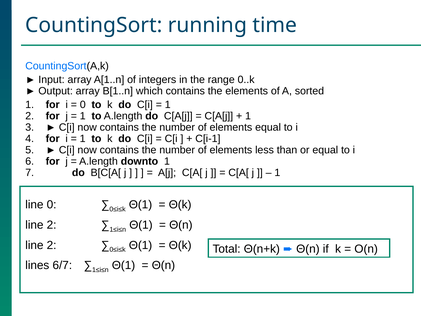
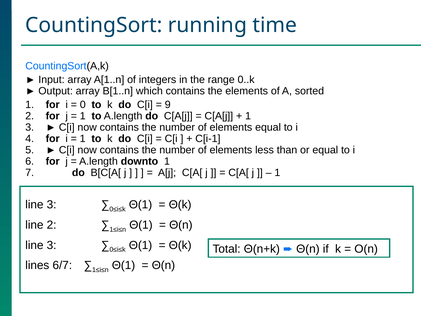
1 at (168, 104): 1 -> 9
0 at (52, 205): 0 -> 3
2 at (52, 245): 2 -> 3
